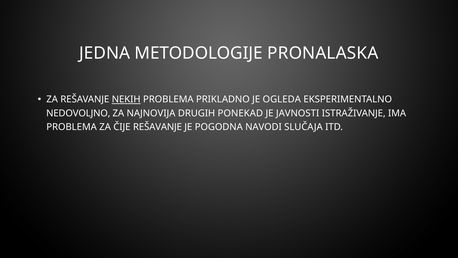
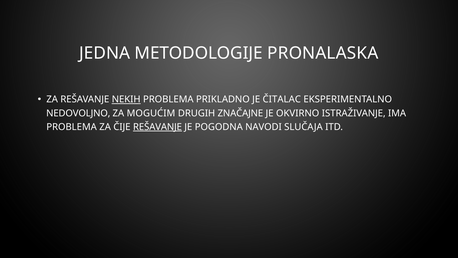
OGLEDA: OGLEDA -> ČITALAC
NAJNOVIJA: NAJNOVIJA -> MOGUĆIM
PONEKAD: PONEKAD -> ZNAČAJNE
JAVNOSTI: JAVNOSTI -> OKVIRNO
REŠAVANJE at (157, 127) underline: none -> present
